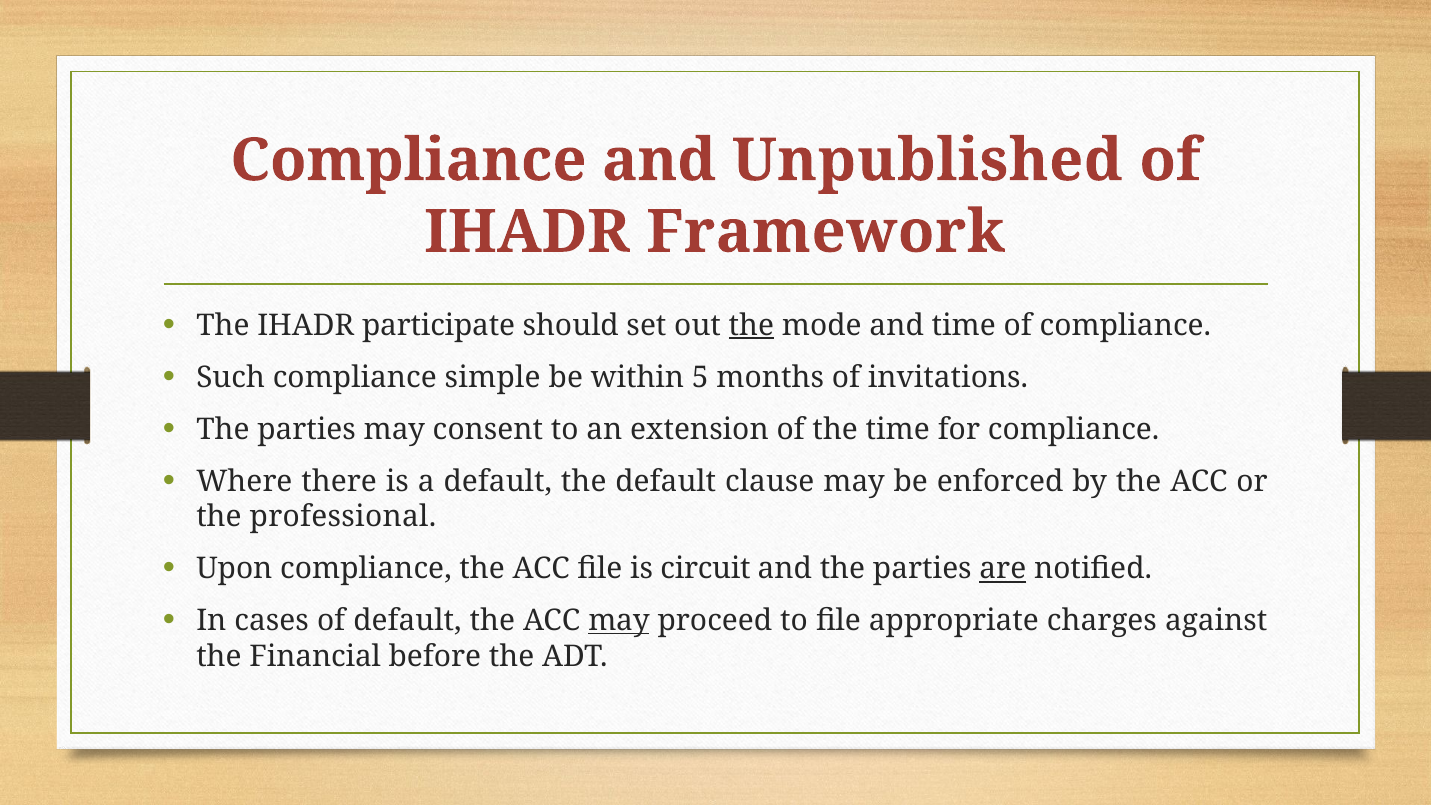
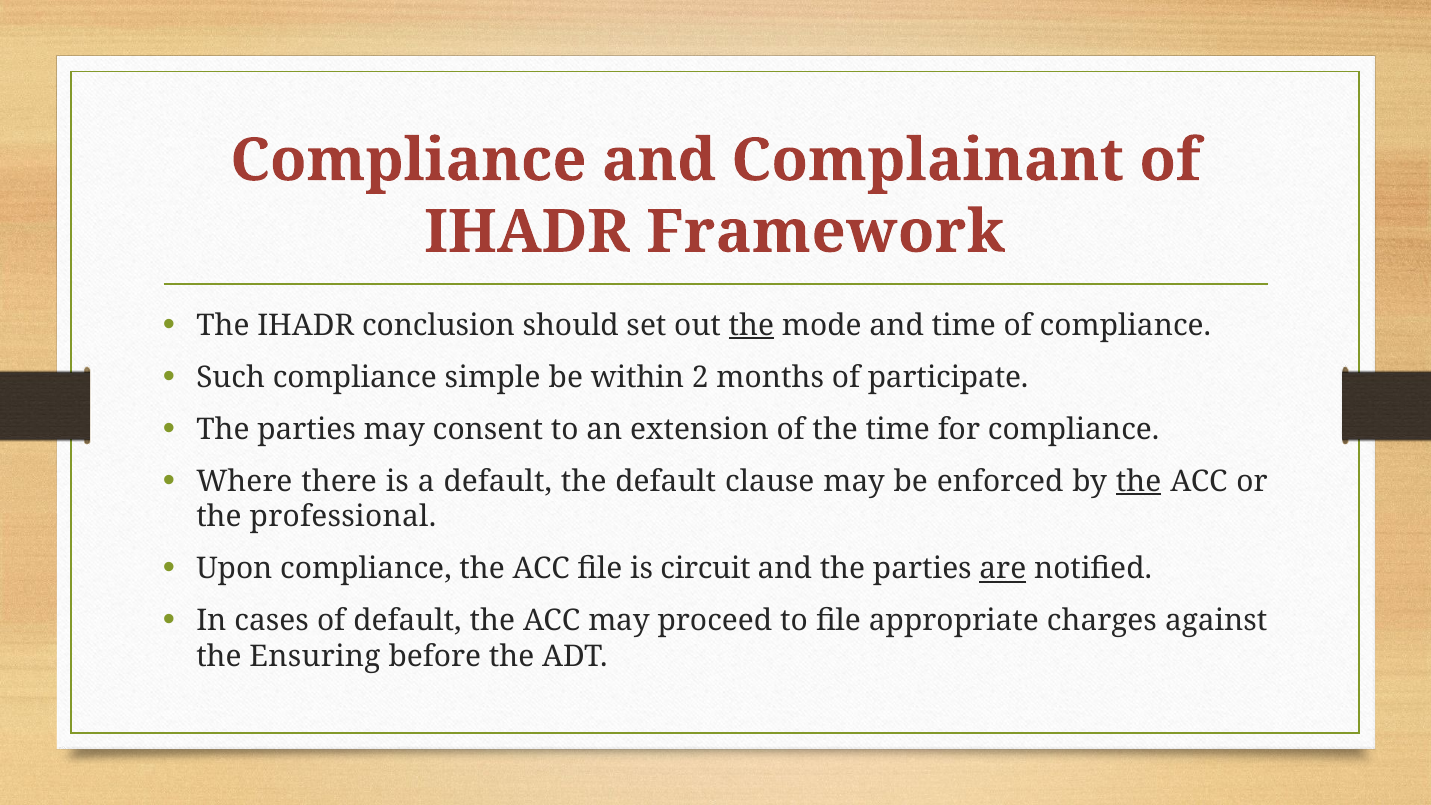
Unpublished: Unpublished -> Complainant
participate: participate -> conclusion
5: 5 -> 2
invitations: invitations -> participate
the at (1139, 481) underline: none -> present
may at (619, 621) underline: present -> none
Financial: Financial -> Ensuring
